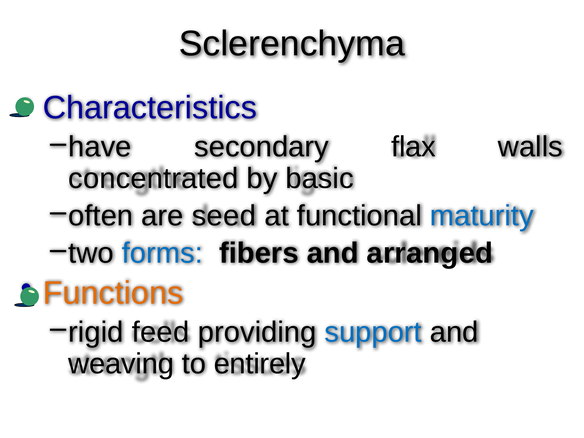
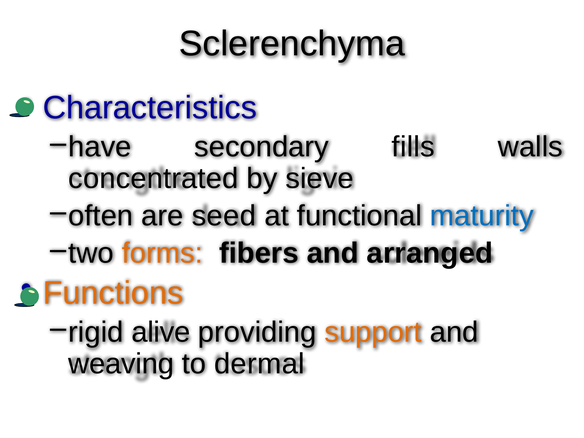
flax: flax -> fills
basic: basic -> sieve
forms colour: blue -> orange
feed: feed -> alive
support colour: blue -> orange
entirely: entirely -> dermal
